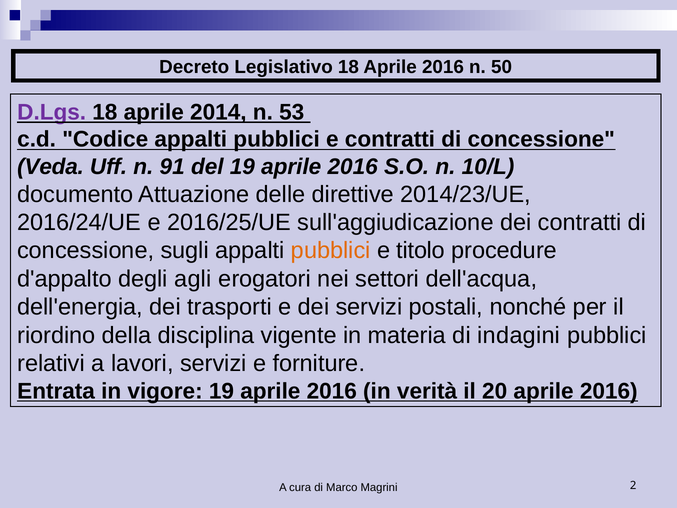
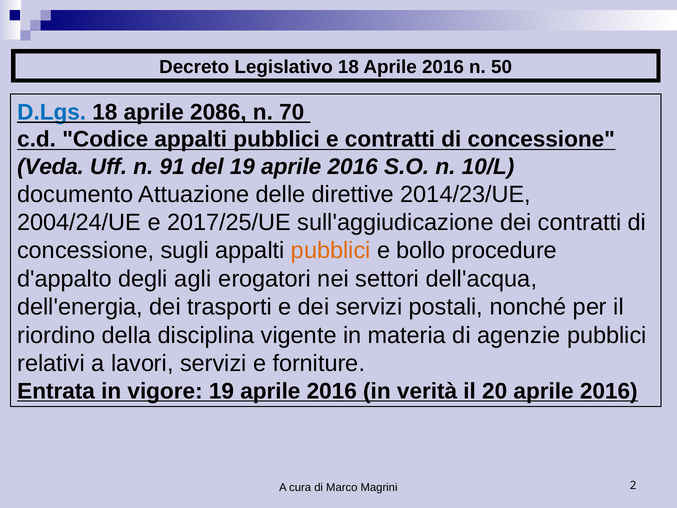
D.Lgs colour: purple -> blue
2014: 2014 -> 2086
53: 53 -> 70
2016/24/UE: 2016/24/UE -> 2004/24/UE
2016/25/UE: 2016/25/UE -> 2017/25/UE
titolo: titolo -> bollo
indagini: indagini -> agenzie
